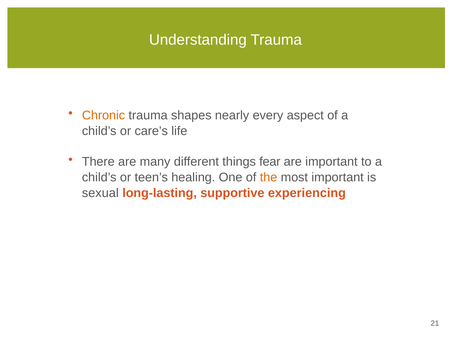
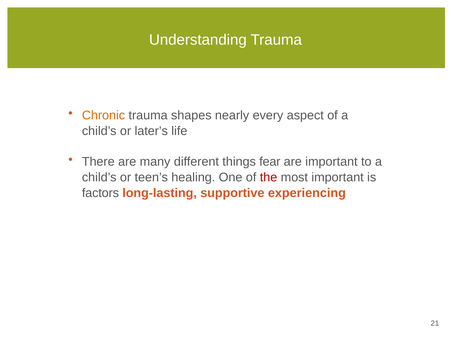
care’s: care’s -> later’s
the colour: orange -> red
sexual: sexual -> factors
